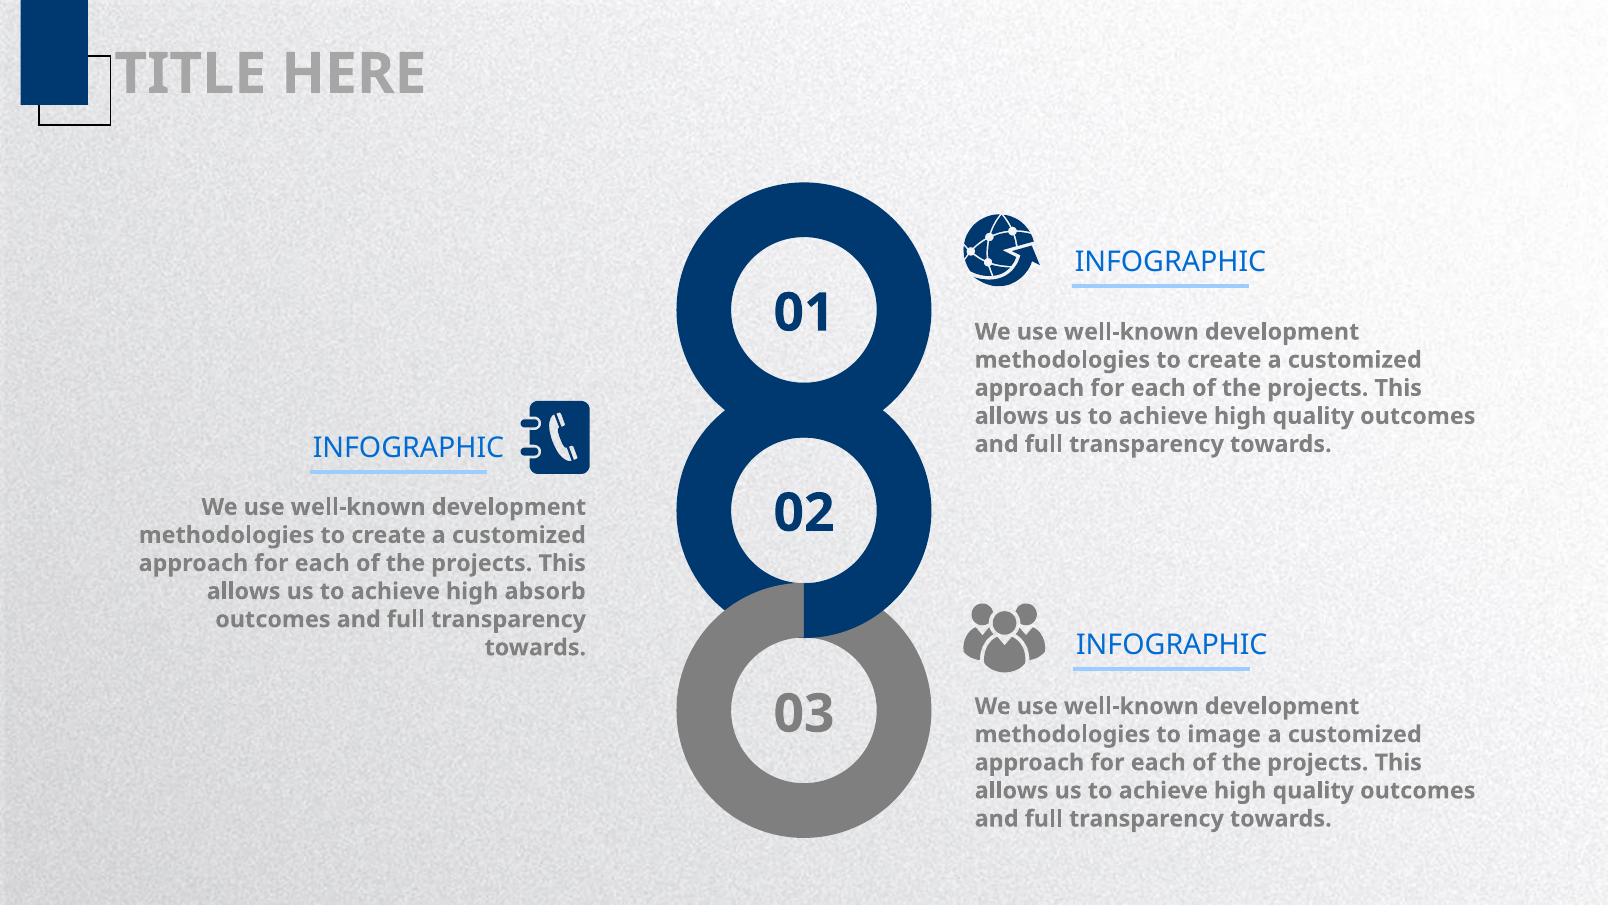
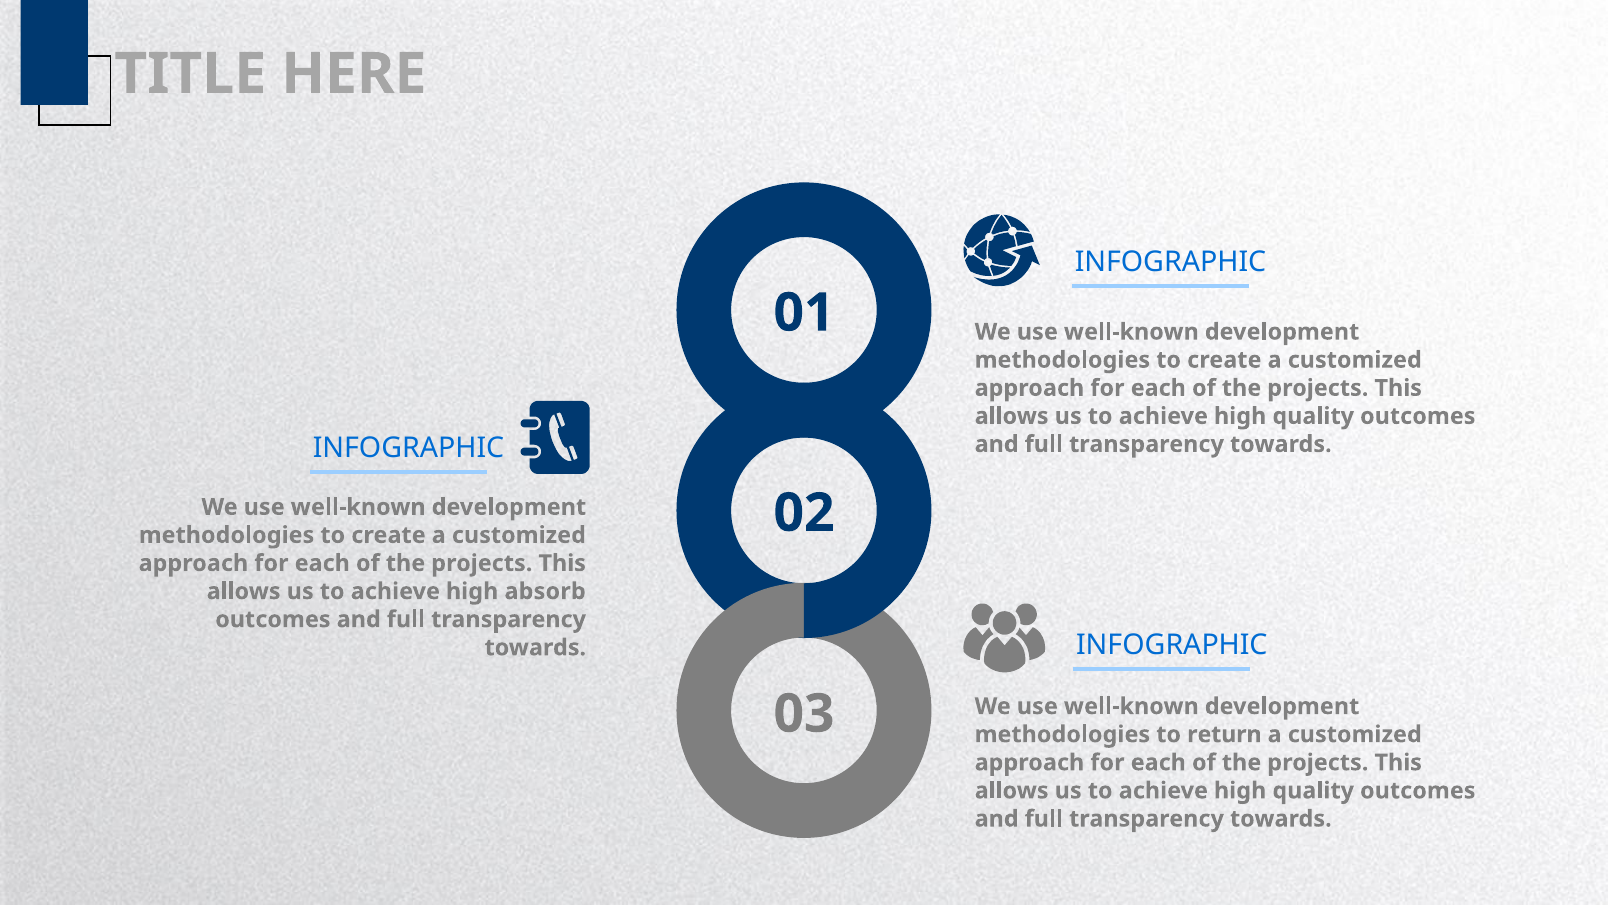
image: image -> return
